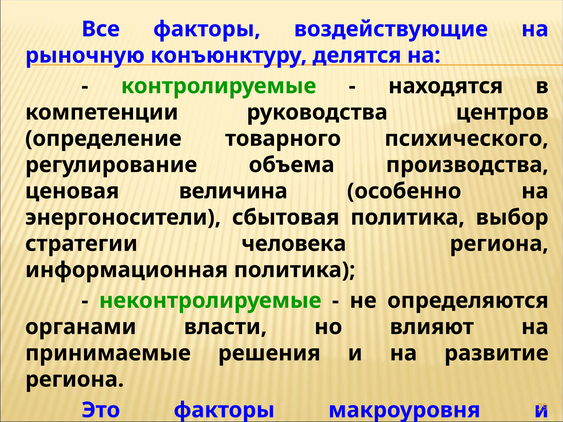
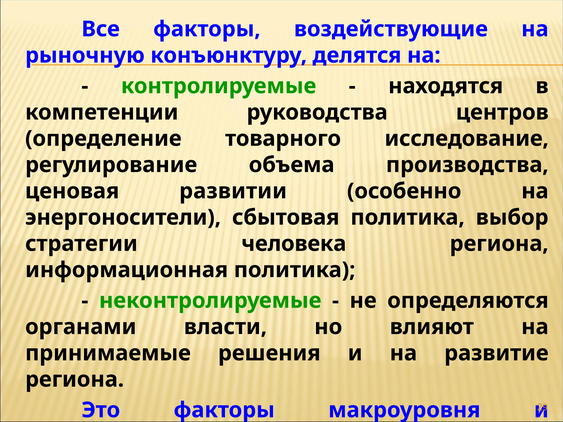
психического: психического -> исследование
величина: величина -> развитии
